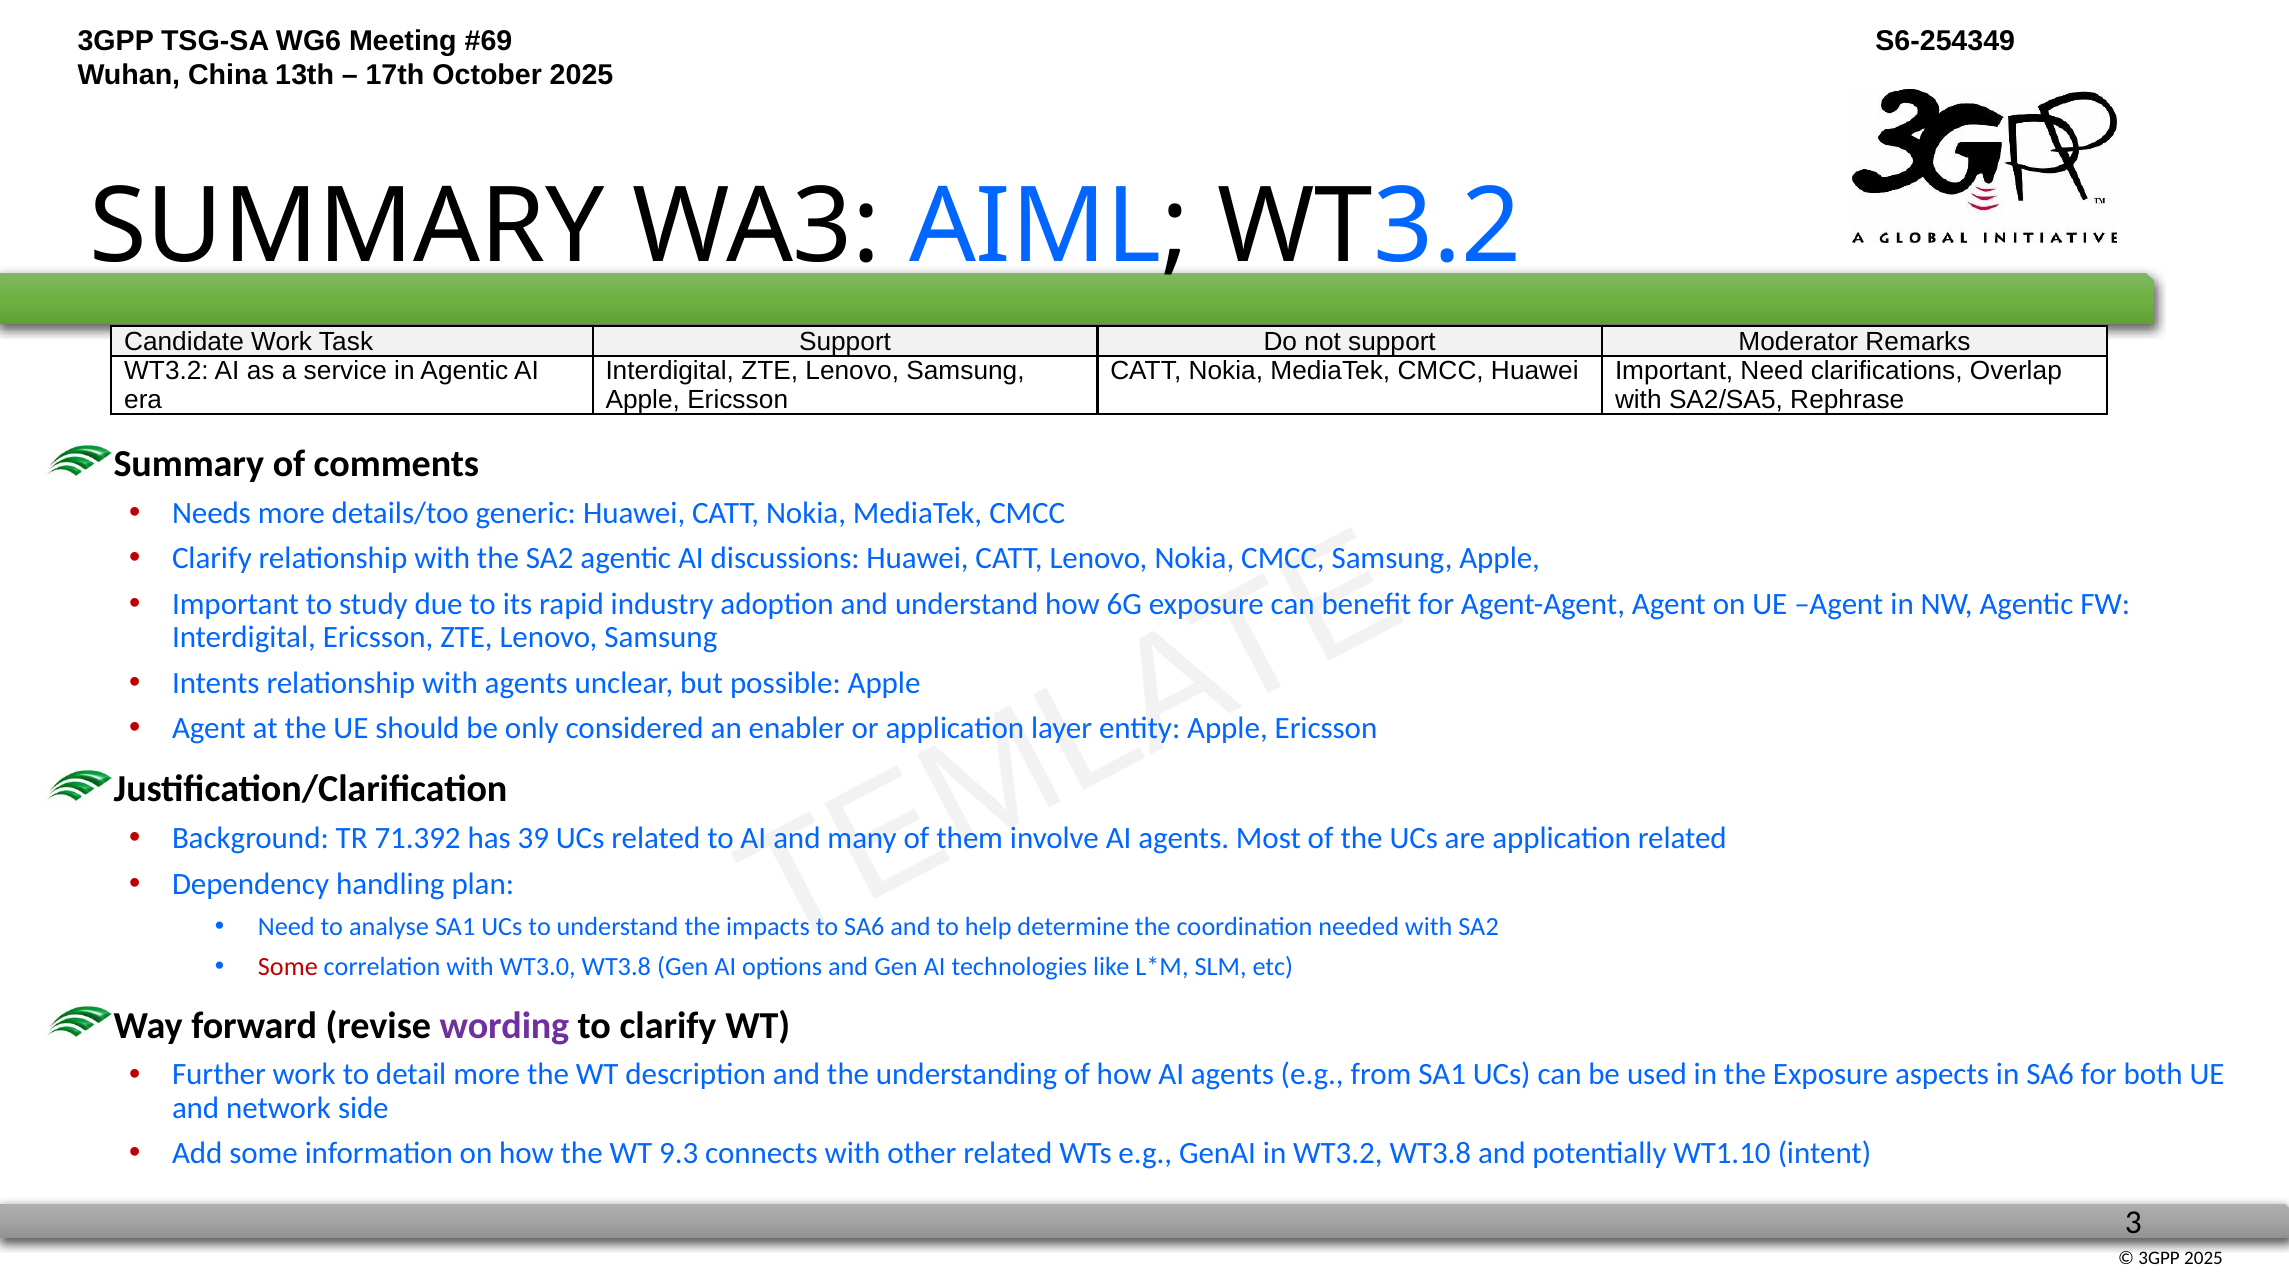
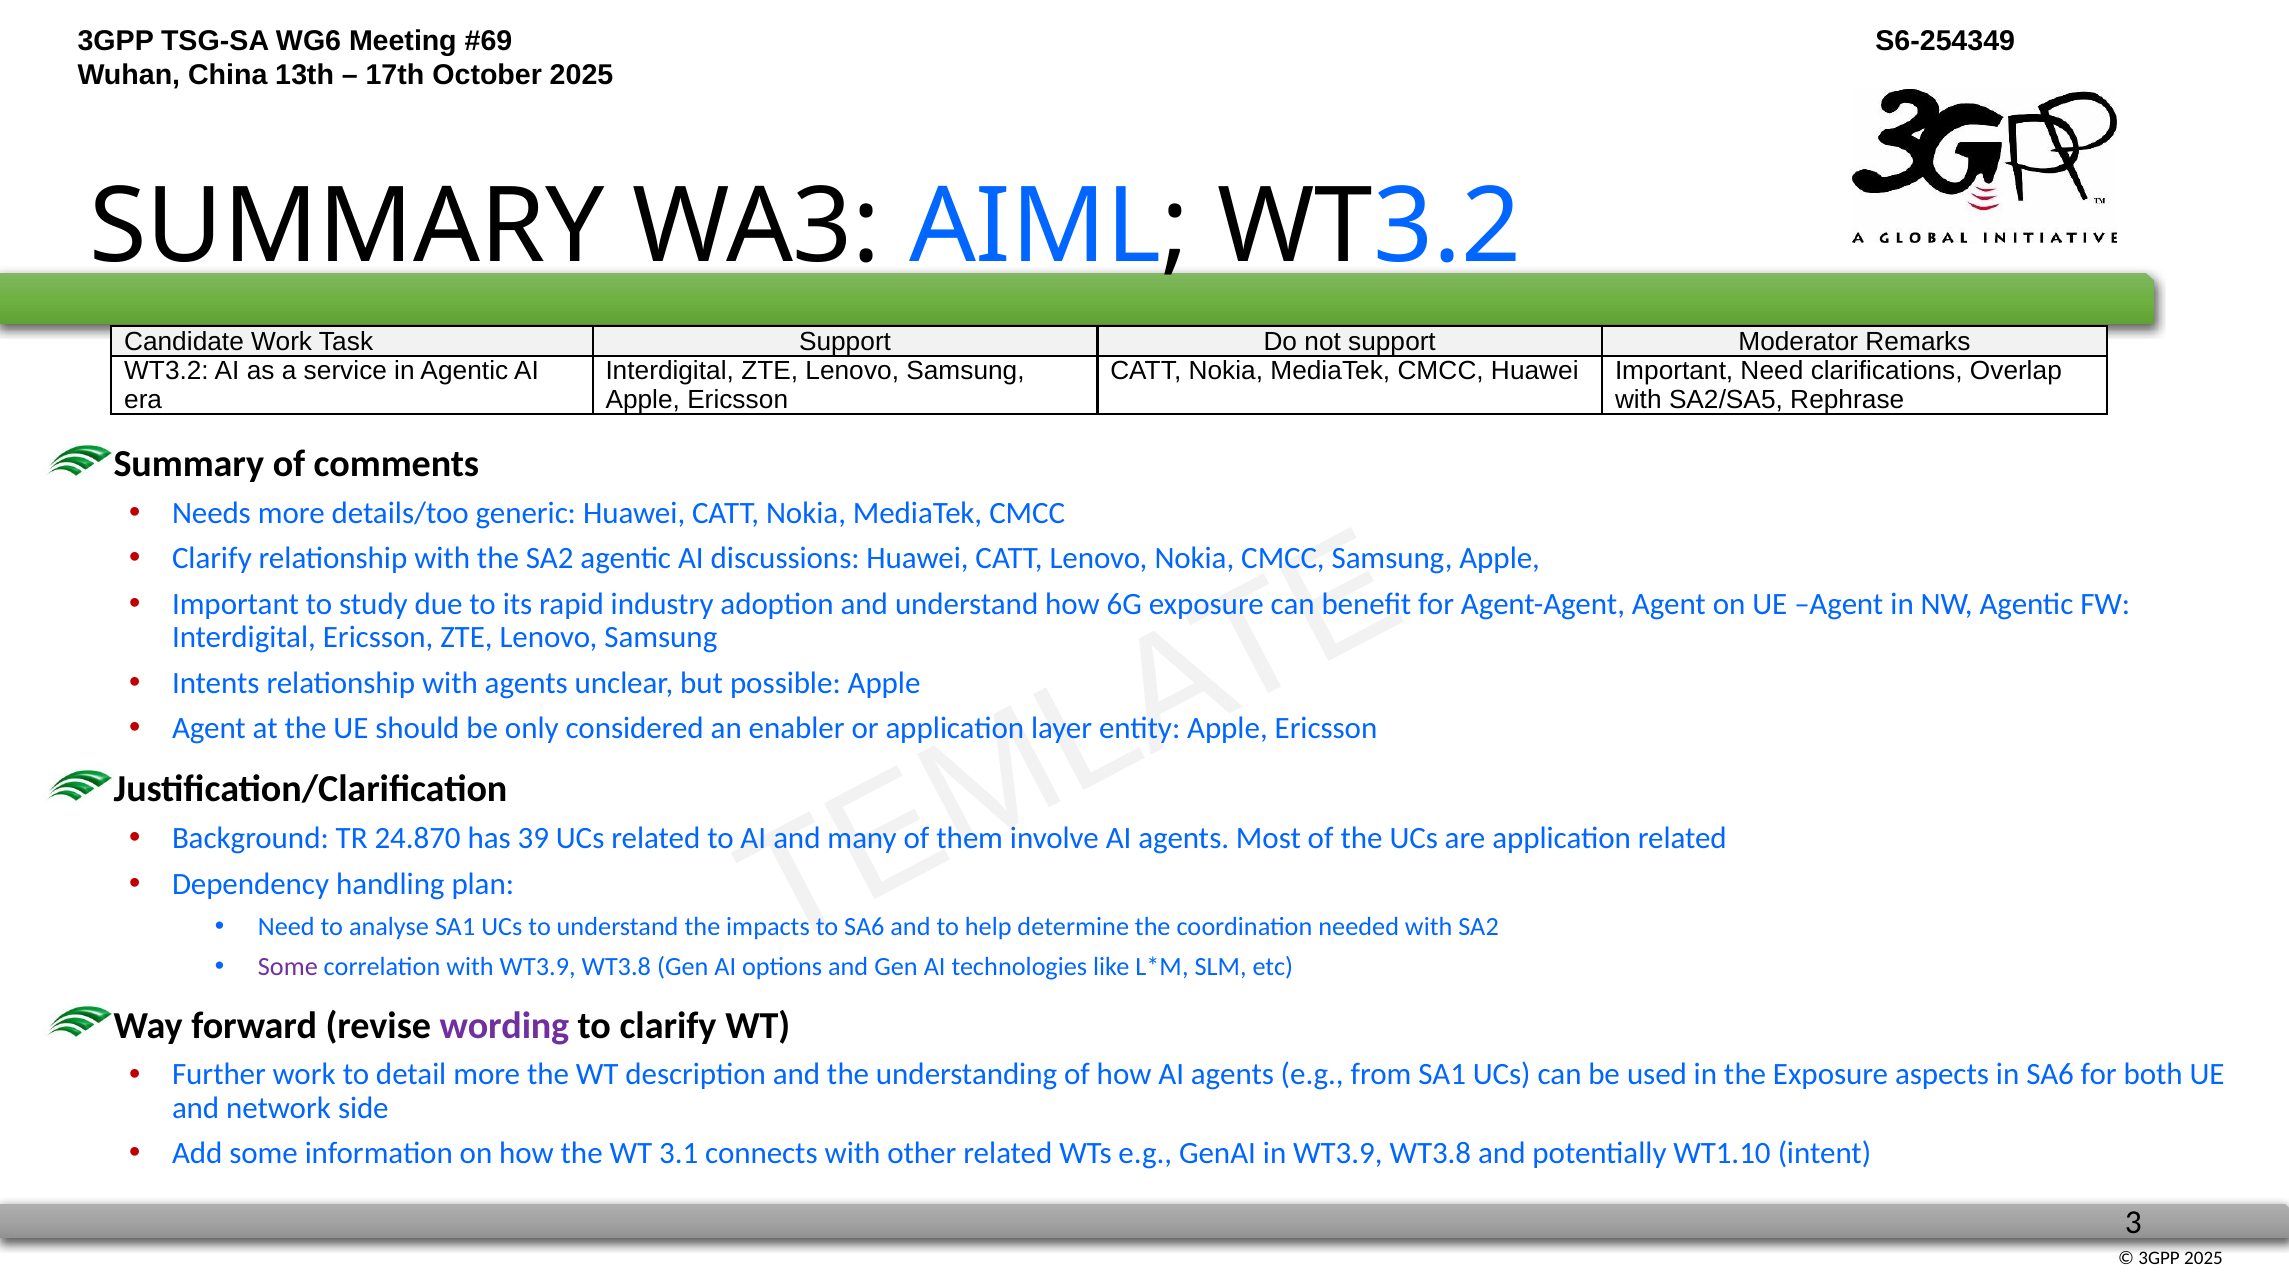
71.392: 71.392 -> 24.870
Some at (288, 967) colour: red -> purple
with WT3.0: WT3.0 -> WT3.9
9.3: 9.3 -> 3.1
in WT3.2: WT3.2 -> WT3.9
